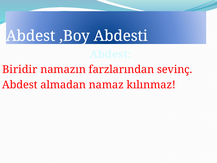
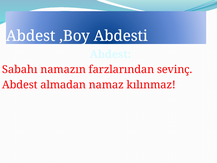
Biridir: Biridir -> Sabahı
